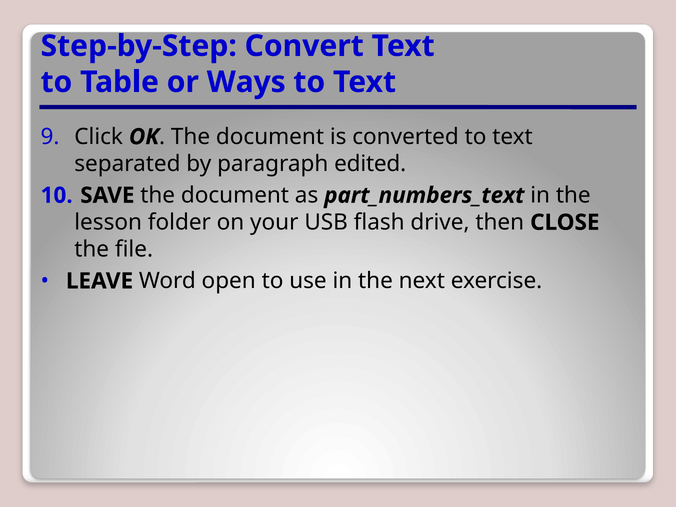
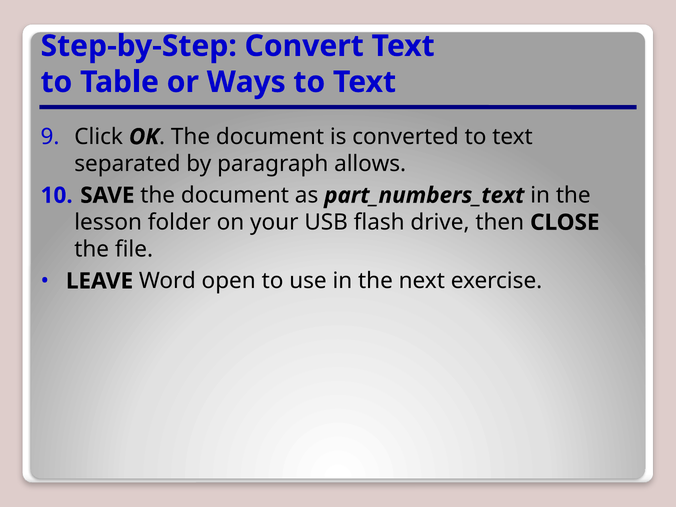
edited: edited -> allows
